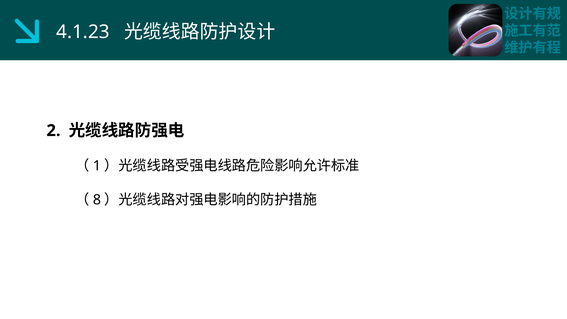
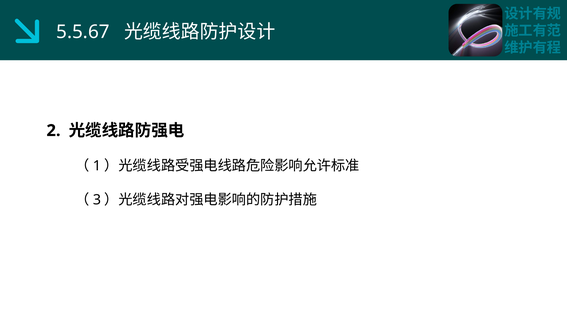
4.1.23: 4.1.23 -> 5.5.67
8: 8 -> 3
